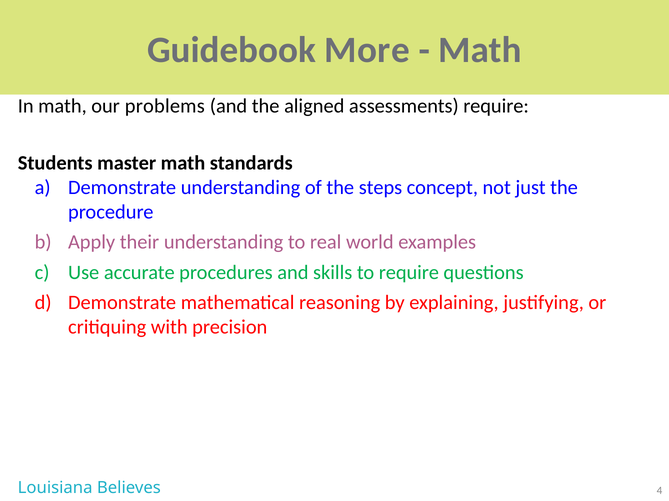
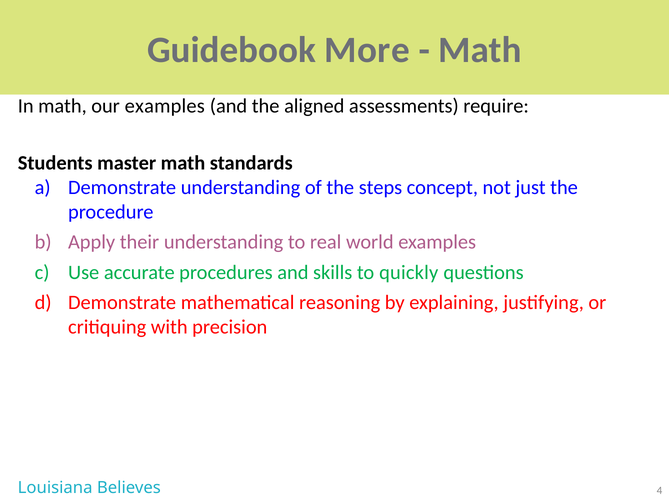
our problems: problems -> examples
to require: require -> quickly
